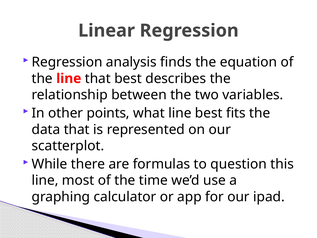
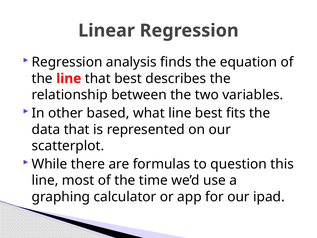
points: points -> based
